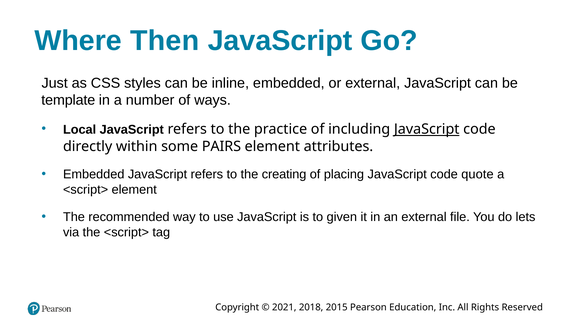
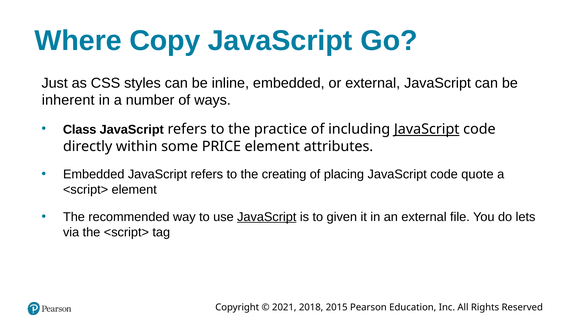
Then: Then -> Copy
template: template -> inherent
Local: Local -> Class
PAIRS: PAIRS -> PRICE
JavaScript at (267, 217) underline: none -> present
